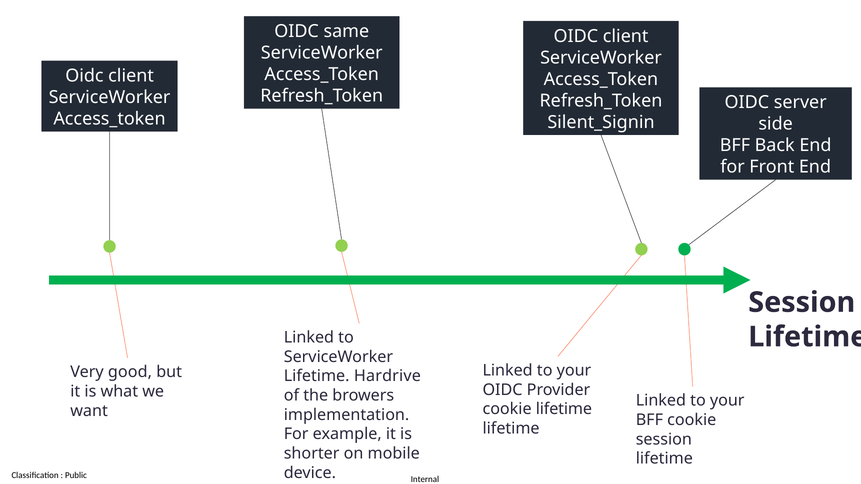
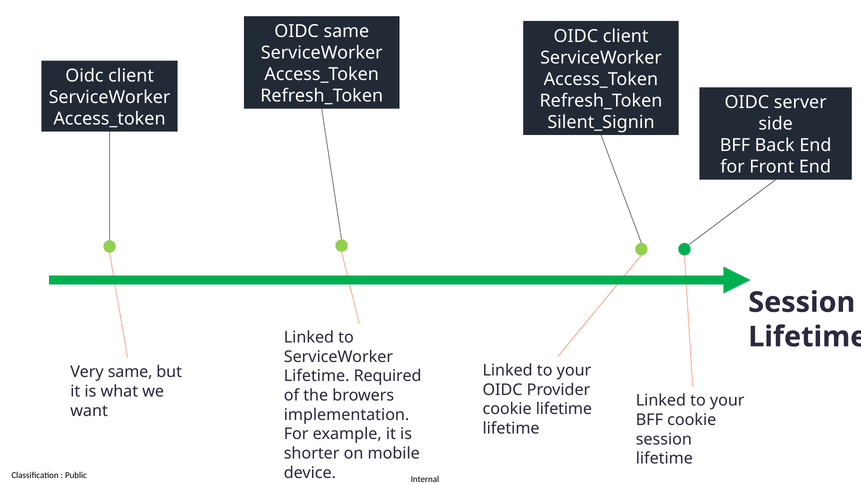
Very good: good -> same
Hardrive: Hardrive -> Required
